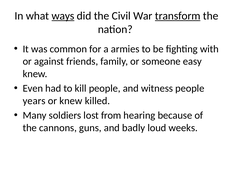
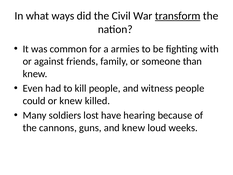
ways underline: present -> none
easy: easy -> than
years: years -> could
from: from -> have
and badly: badly -> knew
